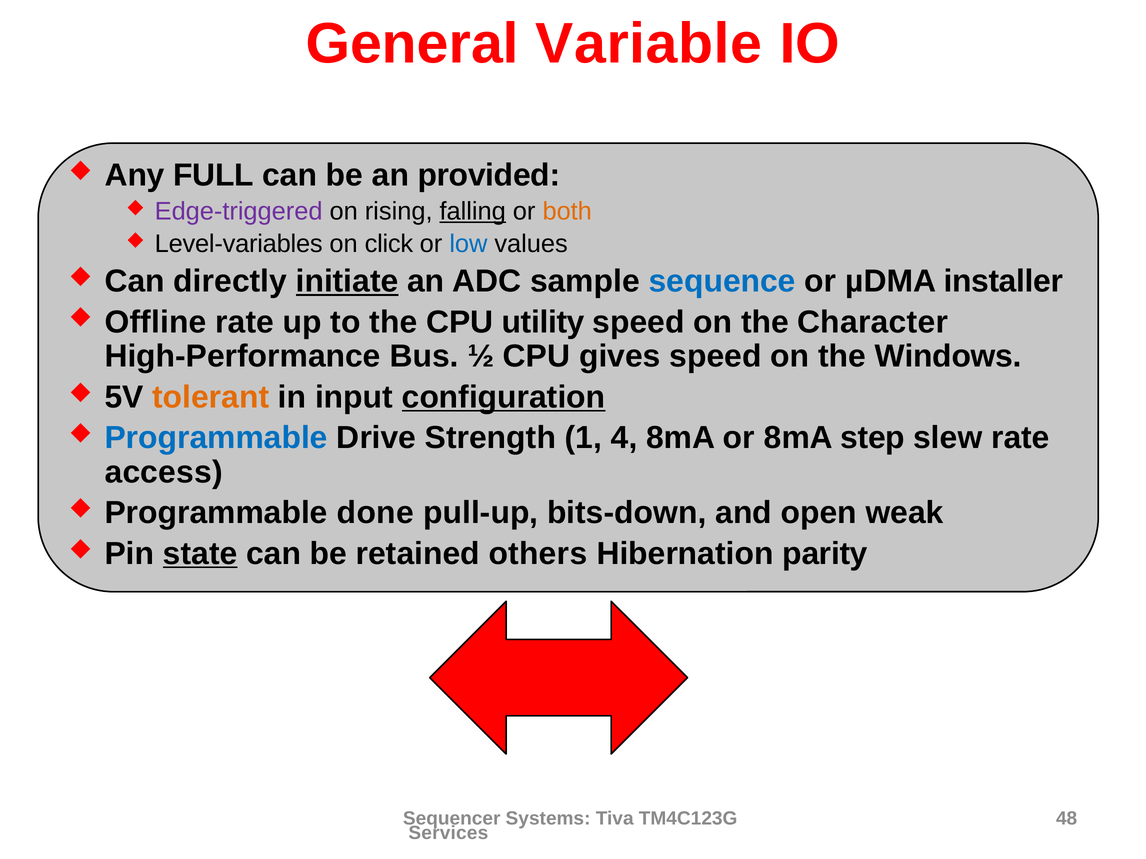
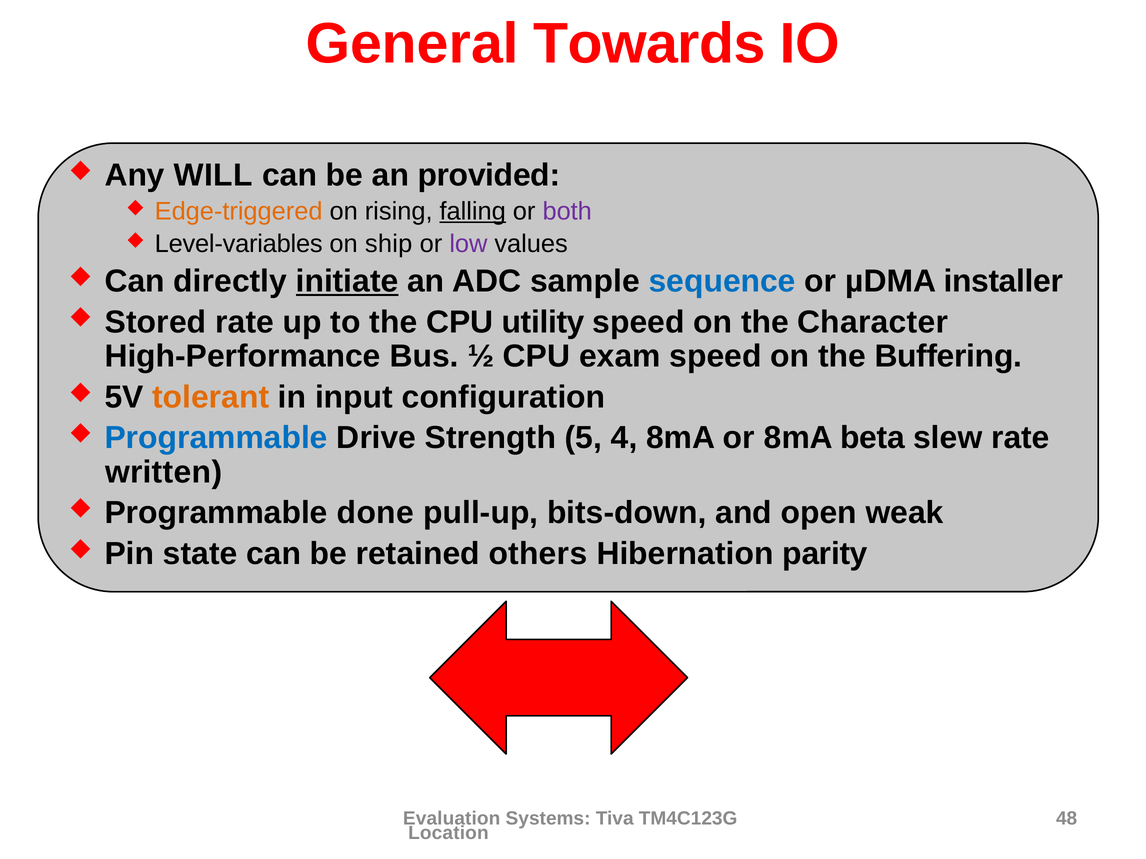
Variable: Variable -> Towards
FULL: FULL -> WILL
Edge-triggered colour: purple -> orange
both colour: orange -> purple
click: click -> ship
low colour: blue -> purple
Offline: Offline -> Stored
gives: gives -> exam
Windows: Windows -> Buffering
configuration underline: present -> none
1: 1 -> 5
step: step -> beta
access: access -> written
state underline: present -> none
Sequencer: Sequencer -> Evaluation
Services: Services -> Location
